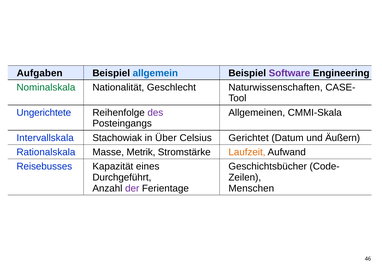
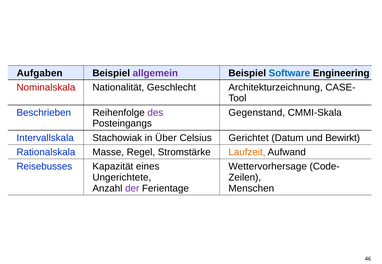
allgemein colour: blue -> purple
Software colour: purple -> blue
Nominalskala colour: green -> red
Naturwissenschaften: Naturwissenschaften -> Architekturzeichnung
Ungerichtete: Ungerichtete -> Beschrieben
Allgemeinen: Allgemeinen -> Gegenstand
Äußern: Äußern -> Bewirkt
Metrik: Metrik -> Regel
Geschichtsbücher: Geschichtsbücher -> Wettervorhersage
Durchgeführt: Durchgeführt -> Ungerichtete
